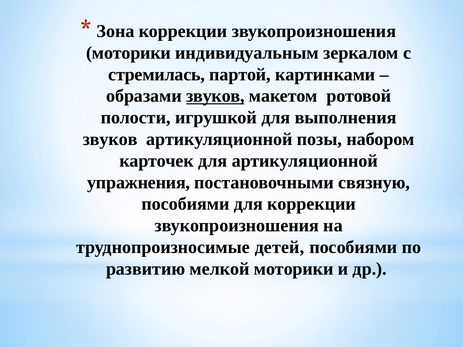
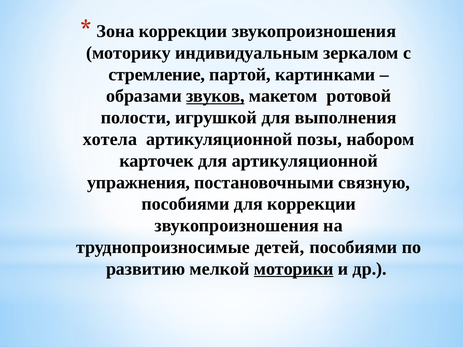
моторики at (129, 53): моторики -> моторику
стремилась: стремилась -> стремление
звуков at (110, 139): звуков -> хотела
моторики at (294, 269) underline: none -> present
